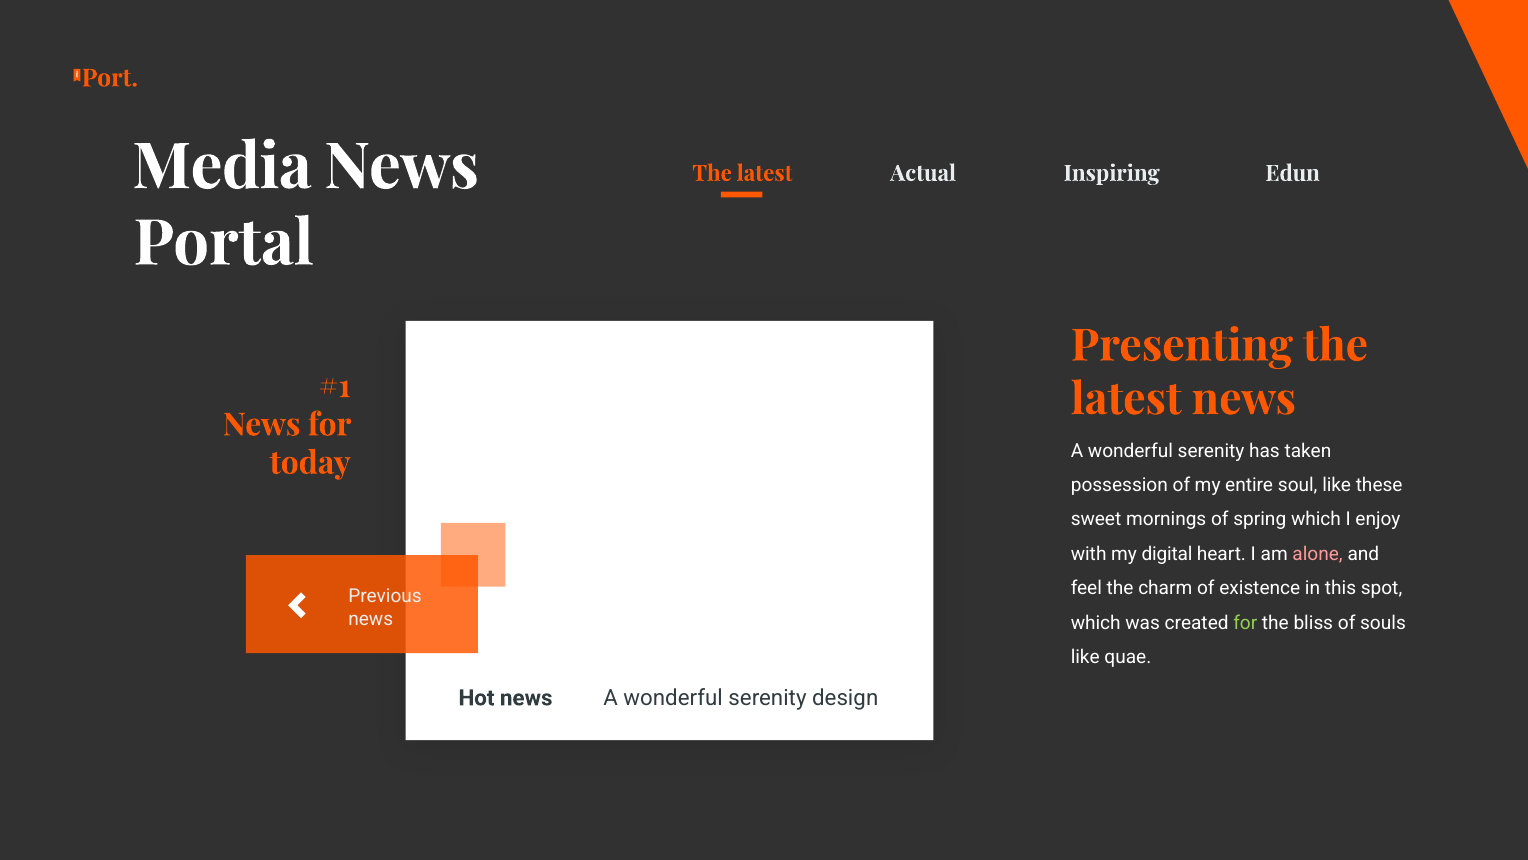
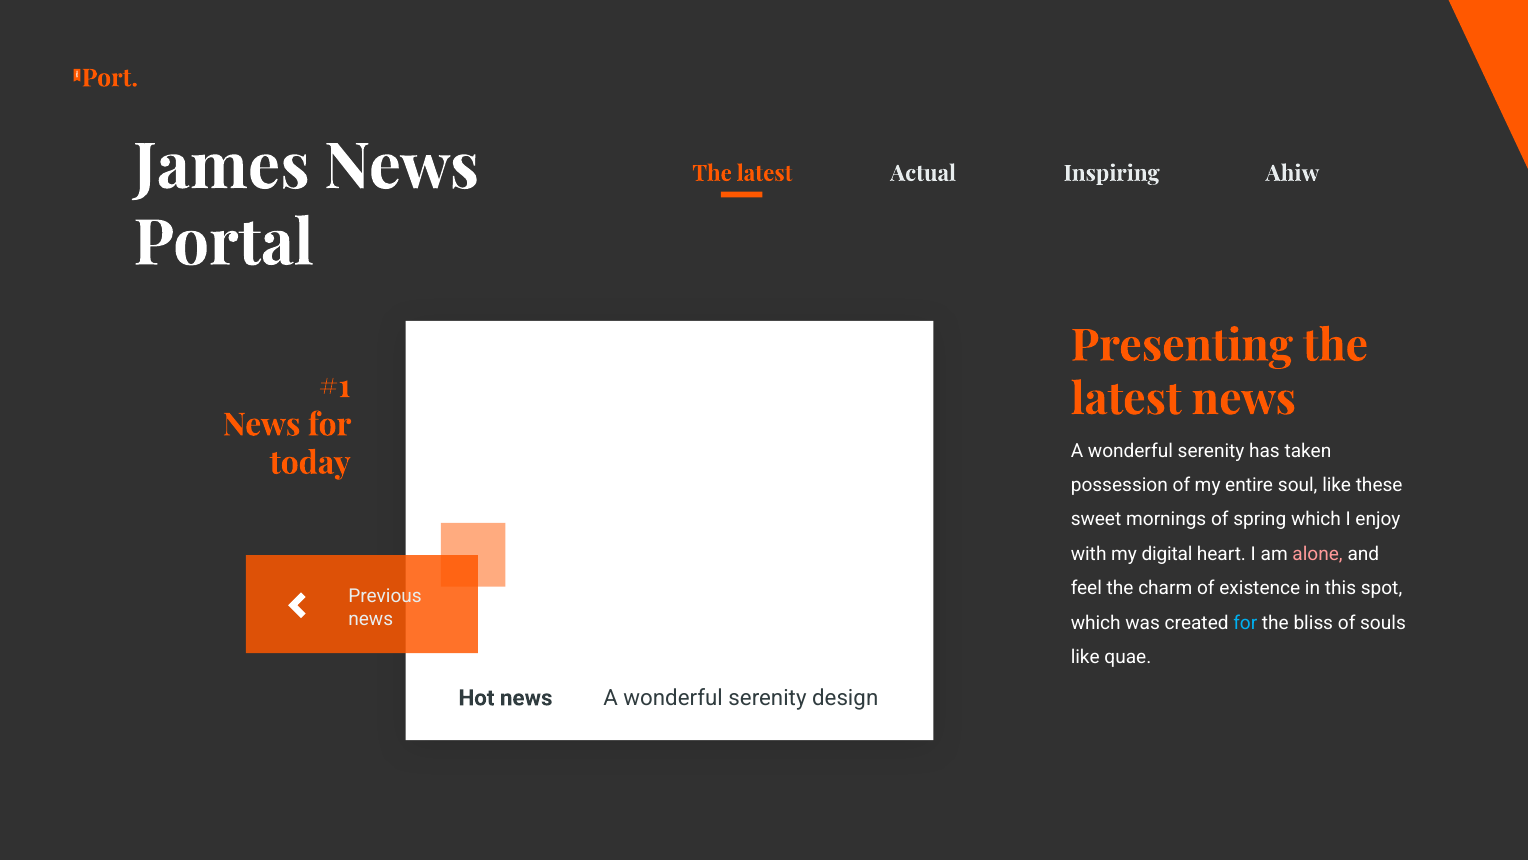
Media: Media -> James
Edun: Edun -> Ahiw
for at (1245, 622) colour: light green -> light blue
